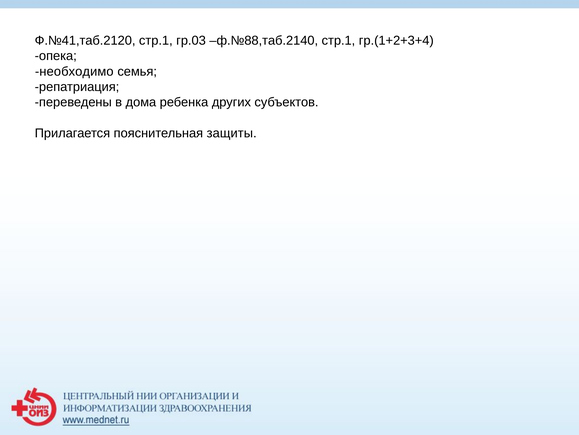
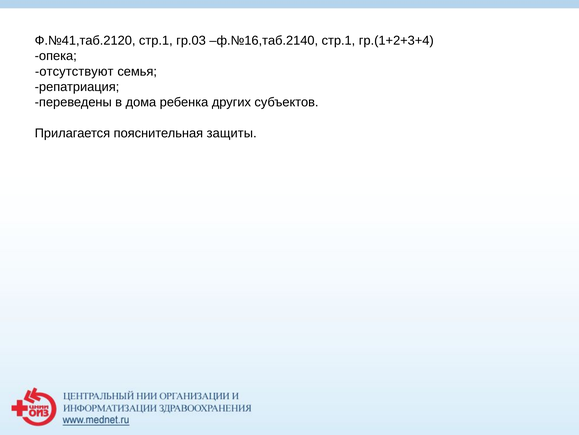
ф.№88,таб.2140: ф.№88,таб.2140 -> ф.№16,таб.2140
необходимо: необходимо -> отсутствуют
